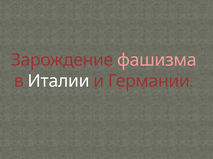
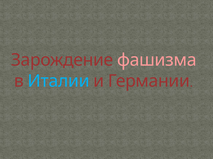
Италии colour: white -> light blue
